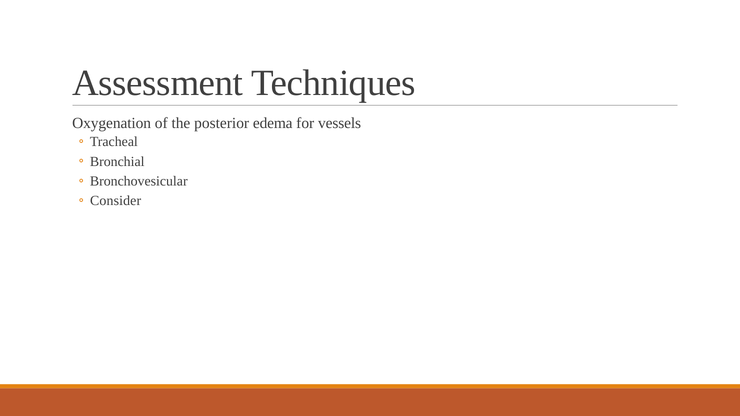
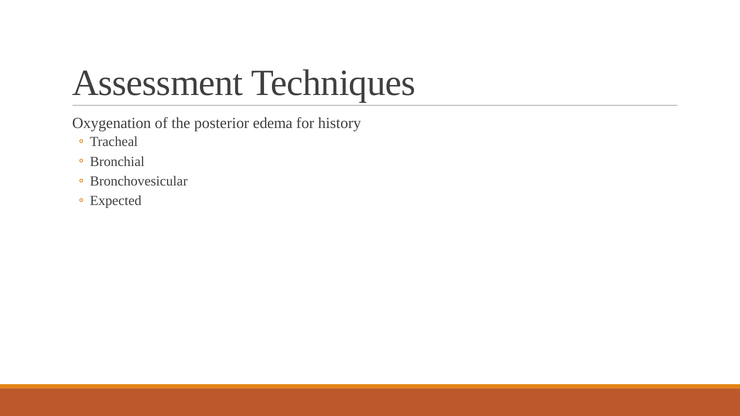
vessels: vessels -> history
Consider: Consider -> Expected
